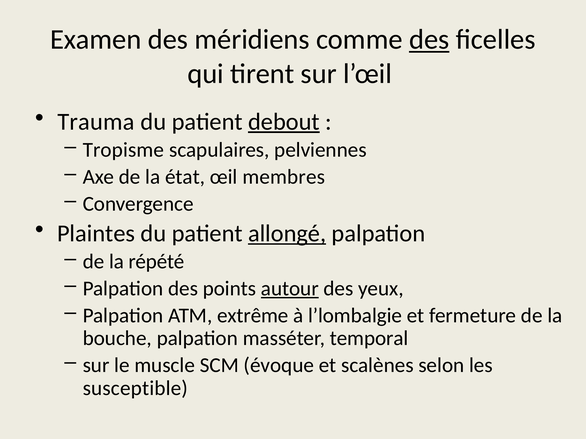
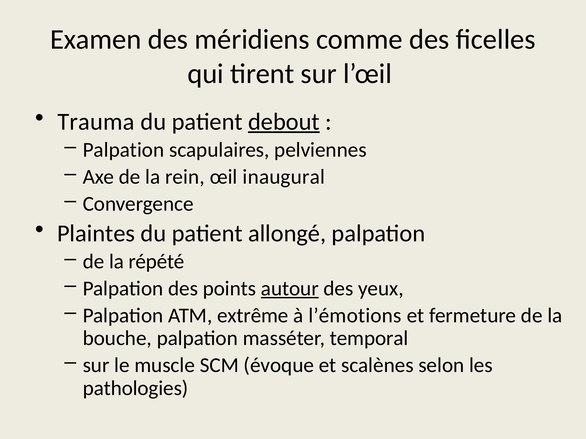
des at (429, 40) underline: present -> none
Tropisme at (123, 150): Tropisme -> Palpation
état: état -> rein
membres: membres -> inaugural
allongé underline: present -> none
l’lombalgie: l’lombalgie -> l’émotions
susceptible: susceptible -> pathologies
